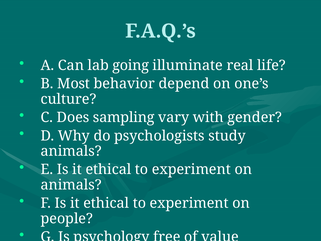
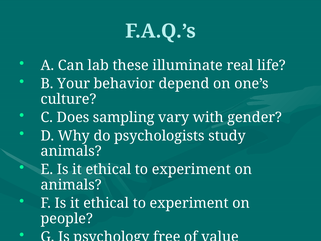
going: going -> these
Most: Most -> Your
